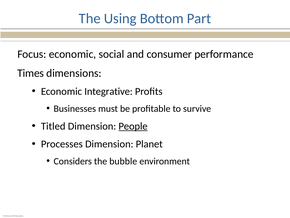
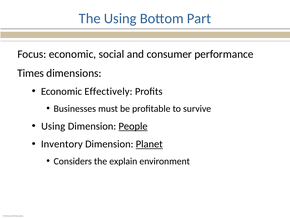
Integrative: Integrative -> Effectively
Titled at (53, 126): Titled -> Using
Processes: Processes -> Inventory
Planet underline: none -> present
bubble: bubble -> explain
